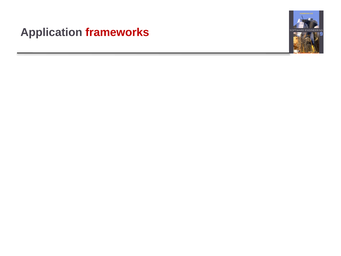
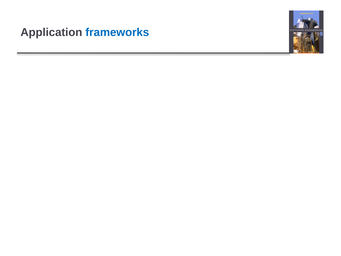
frameworks colour: red -> blue
